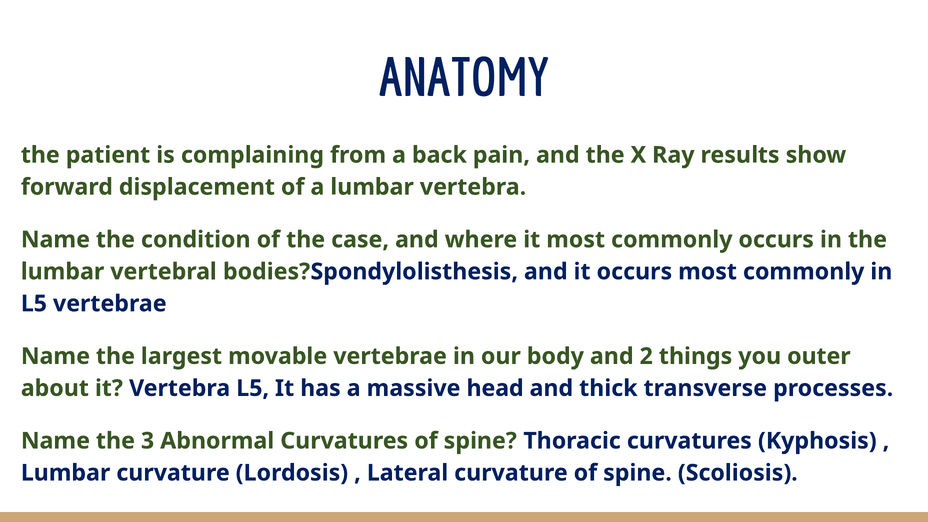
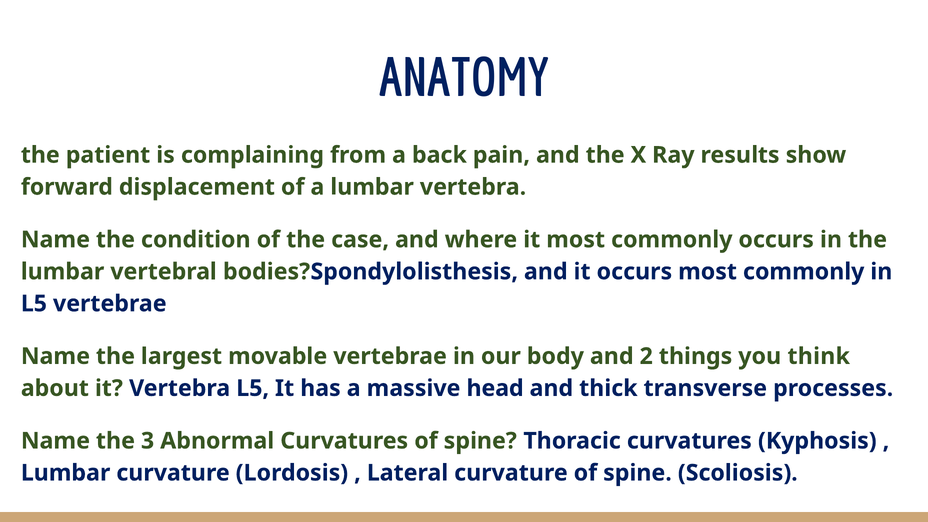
outer: outer -> think
